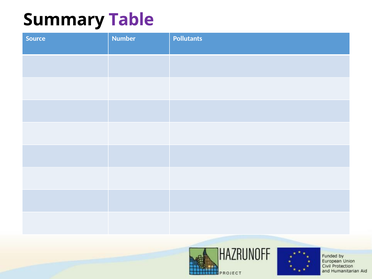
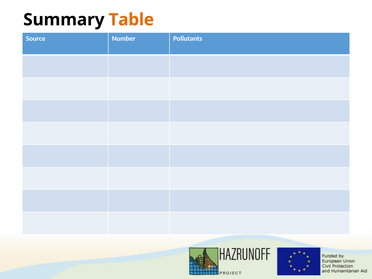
Table colour: purple -> orange
